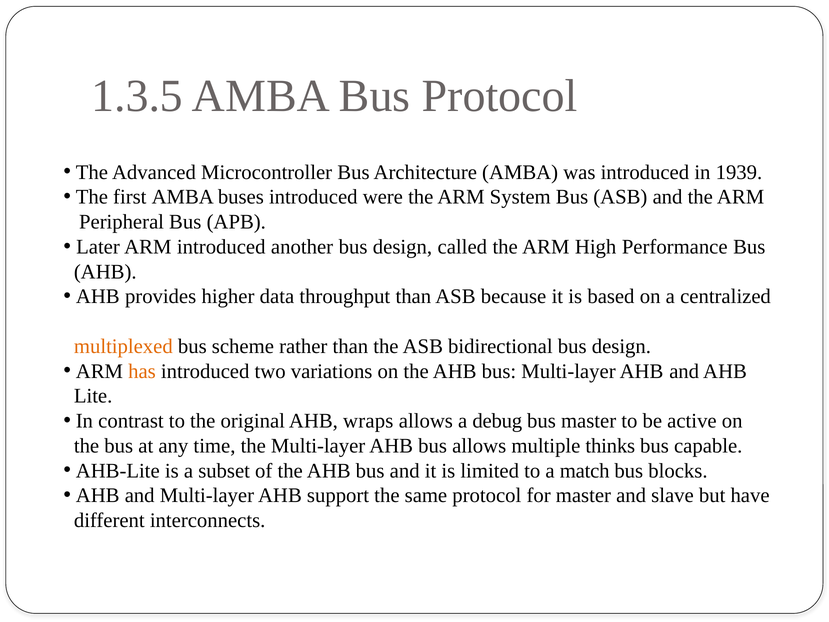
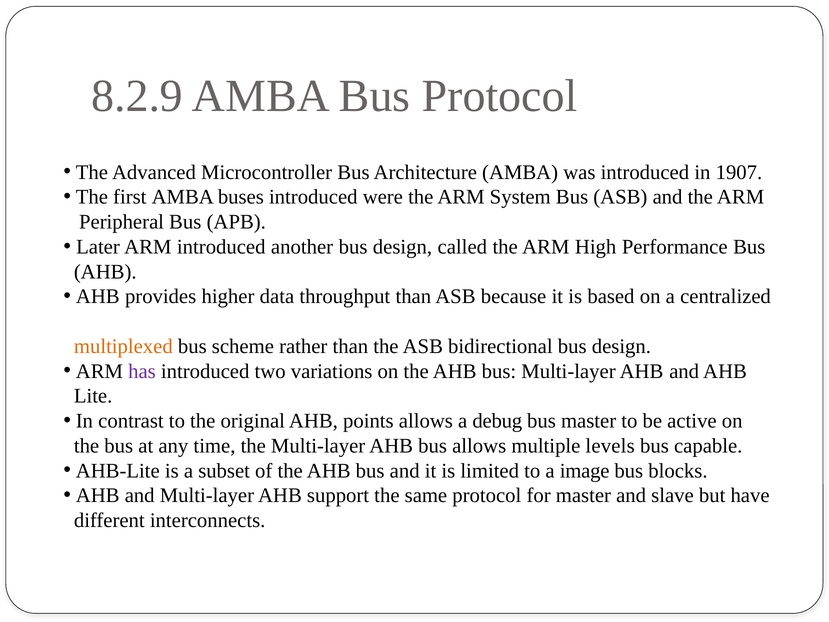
1.3.5: 1.3.5 -> 8.2.9
1939: 1939 -> 1907
has colour: orange -> purple
wraps: wraps -> points
thinks: thinks -> levels
match: match -> image
